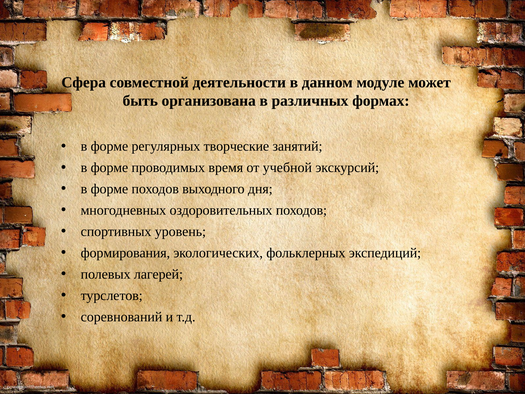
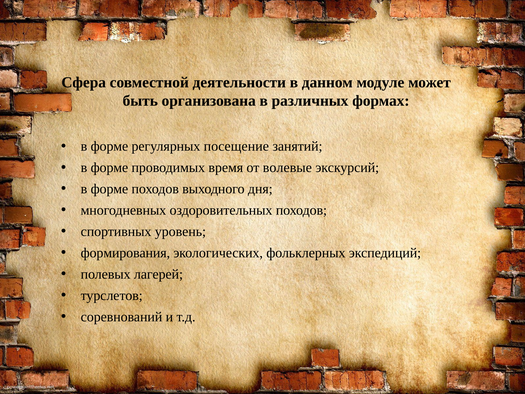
творческие: творческие -> посещение
учебной: учебной -> волевые
